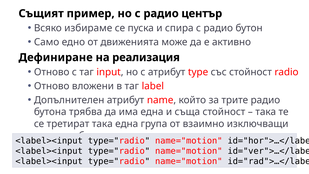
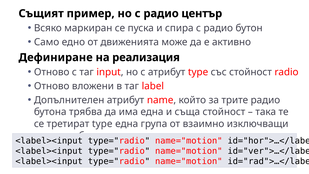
избираме: избираме -> маркиран
третират така: така -> type
